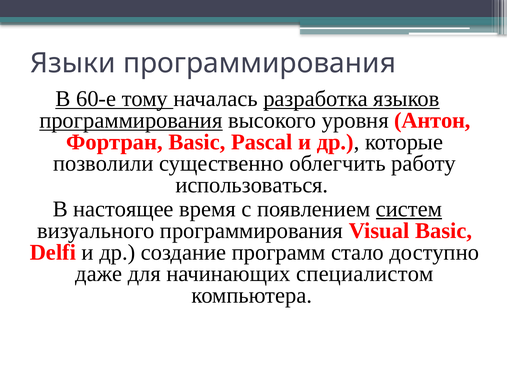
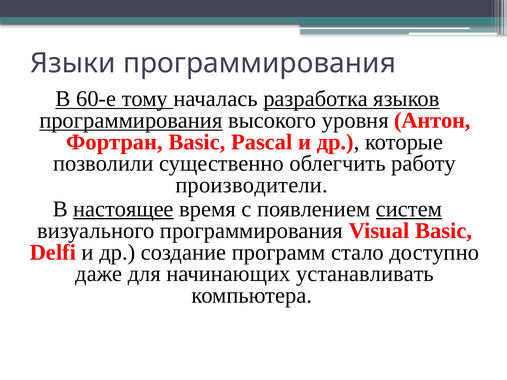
использоваться: использоваться -> производители
настоящее underline: none -> present
специалистом: специалистом -> устанавливать
